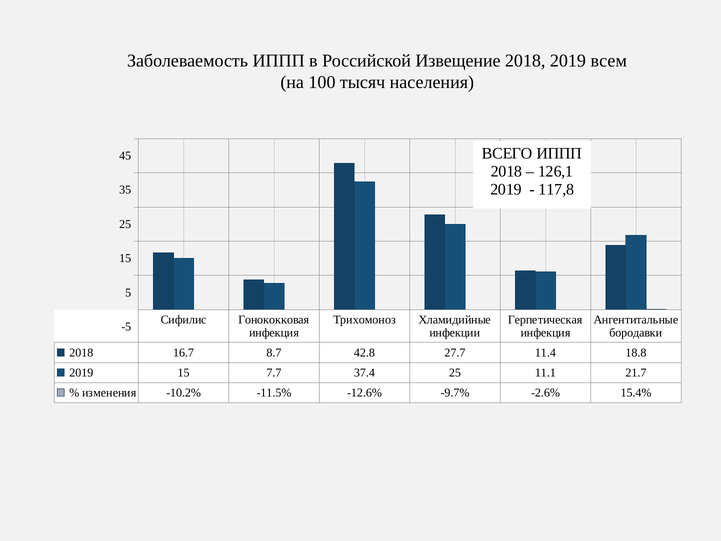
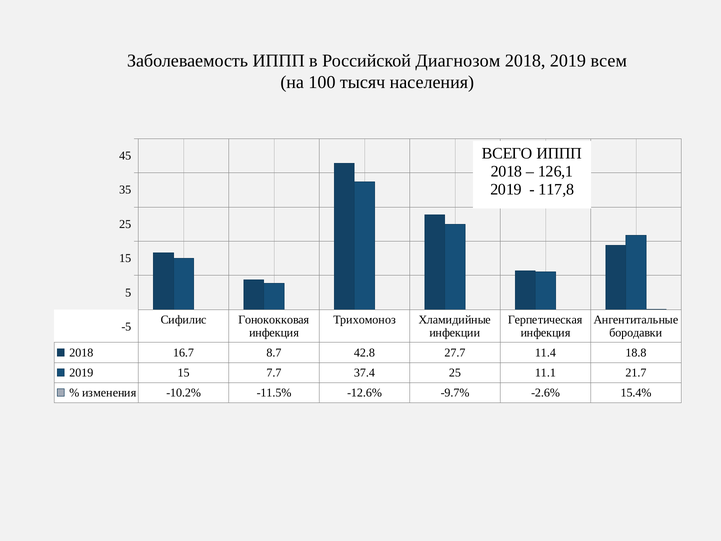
Извещение: Извещение -> Диагнозом
